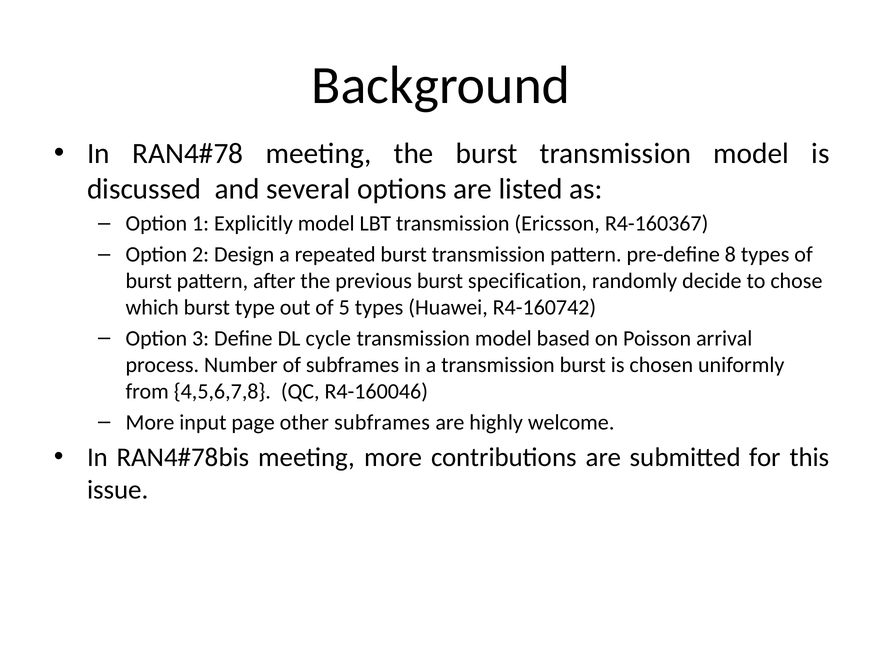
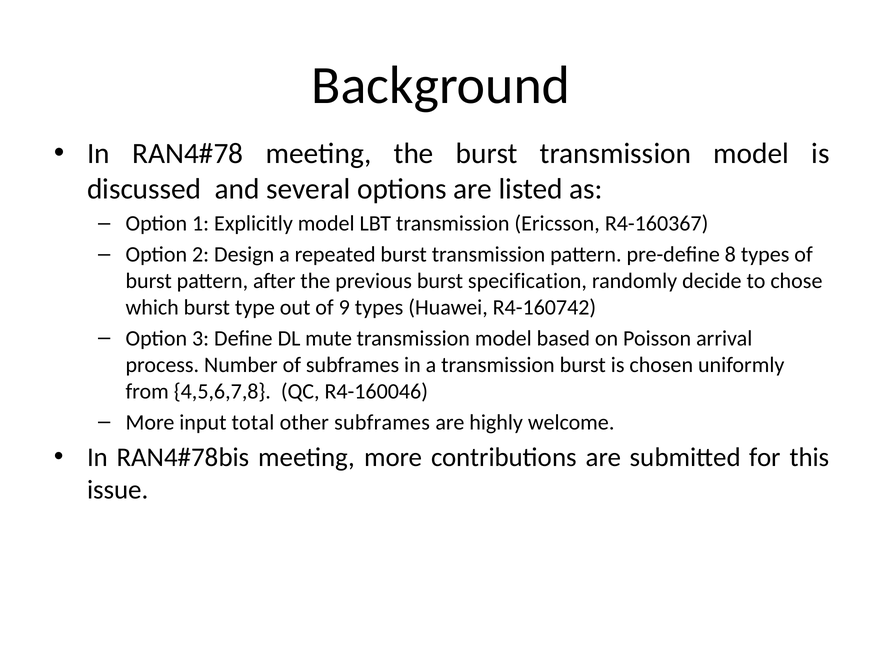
5: 5 -> 9
cycle: cycle -> mute
page: page -> total
